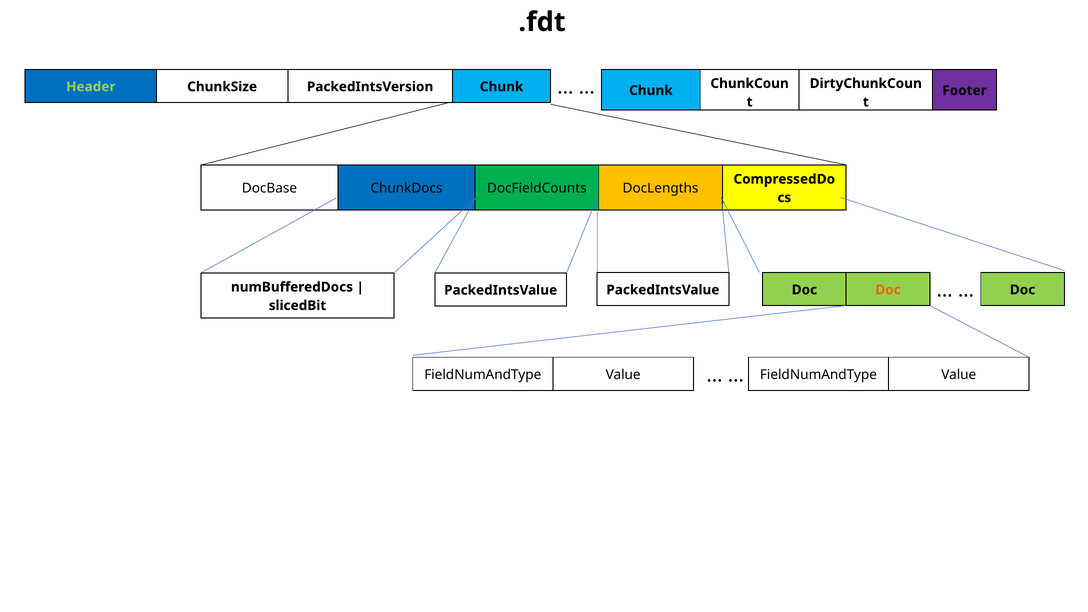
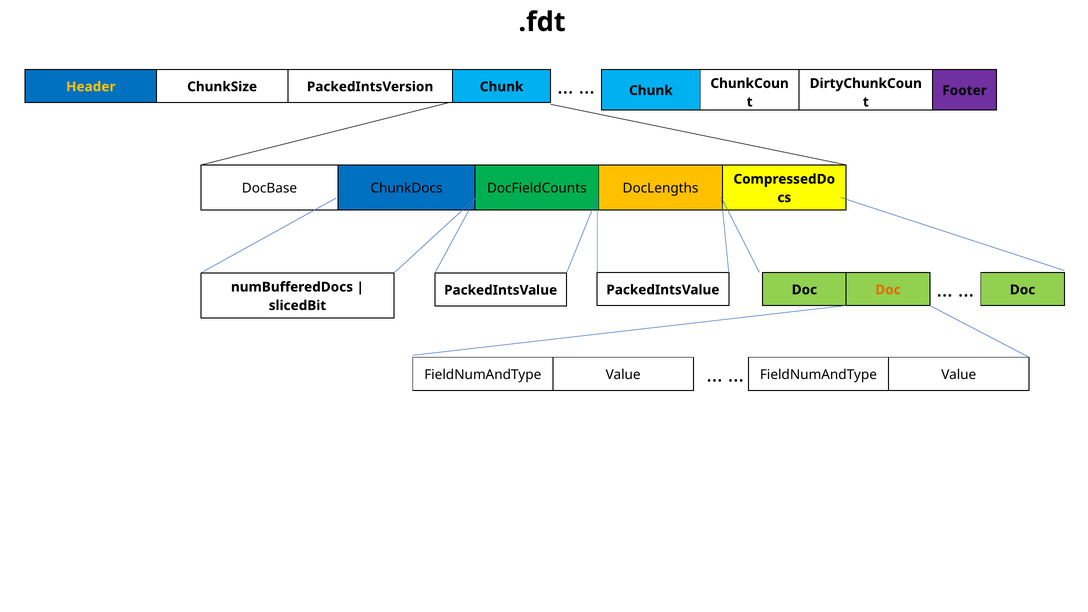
Header colour: light green -> yellow
